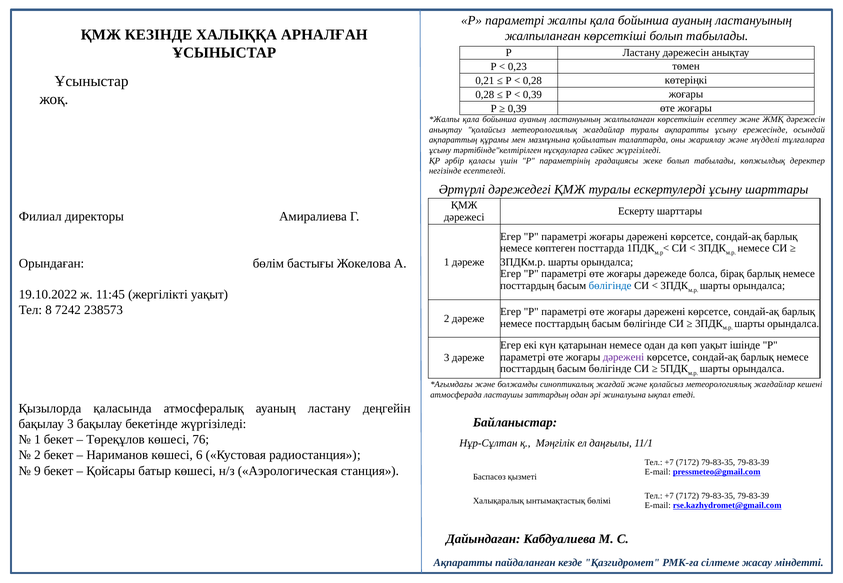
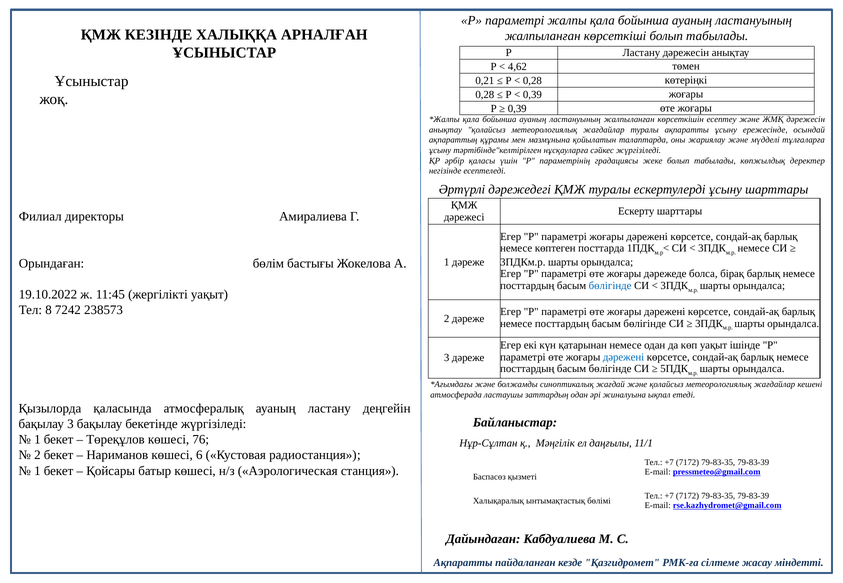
0,23: 0,23 -> 4,62
дәрежені at (624, 357) colour: purple -> blue
9 at (37, 471): 9 -> 1
